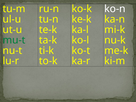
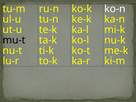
mu-t colour: green -> black
